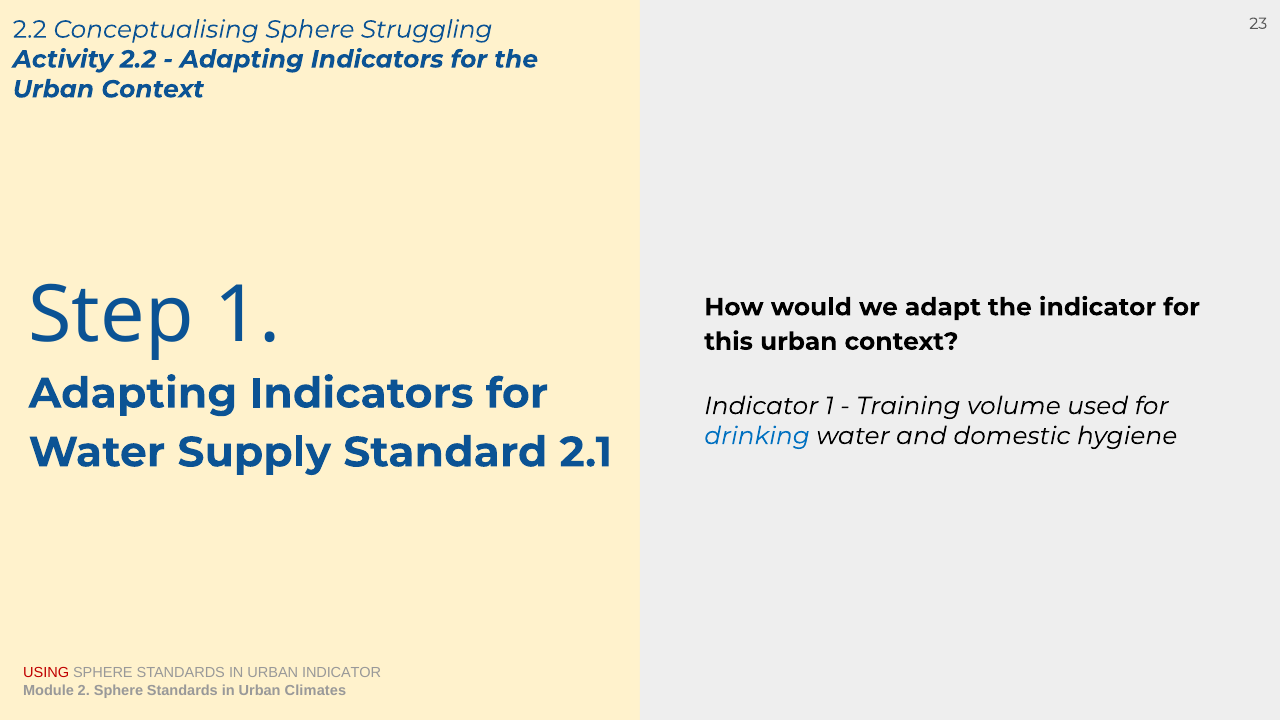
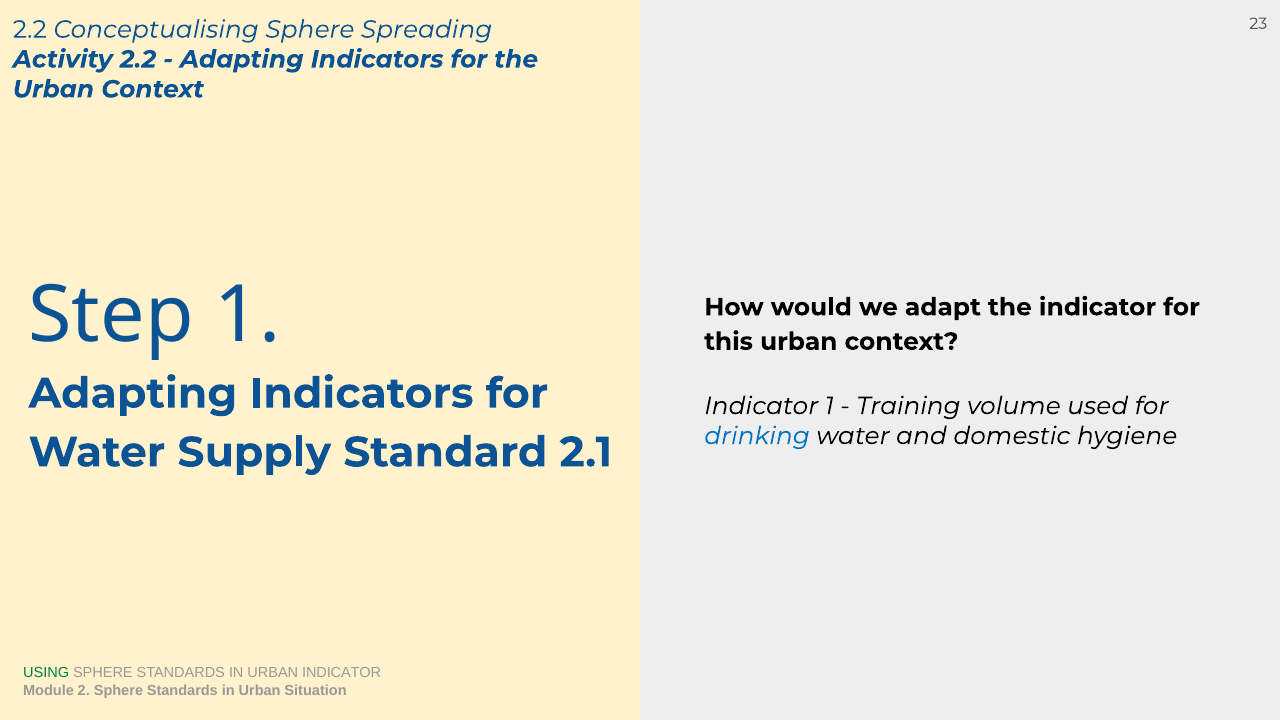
Struggling: Struggling -> Spreading
USING colour: red -> green
Climates: Climates -> Situation
